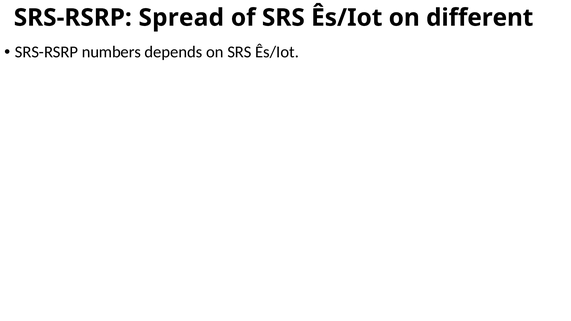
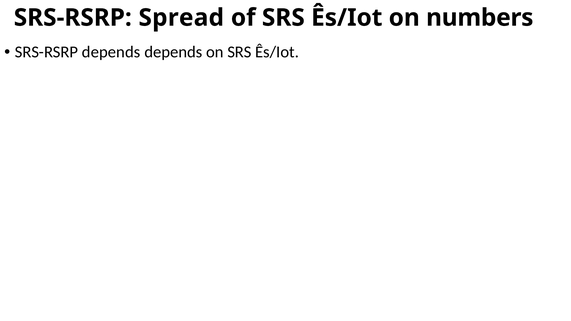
different: different -> numbers
SRS-RSRP numbers: numbers -> depends
